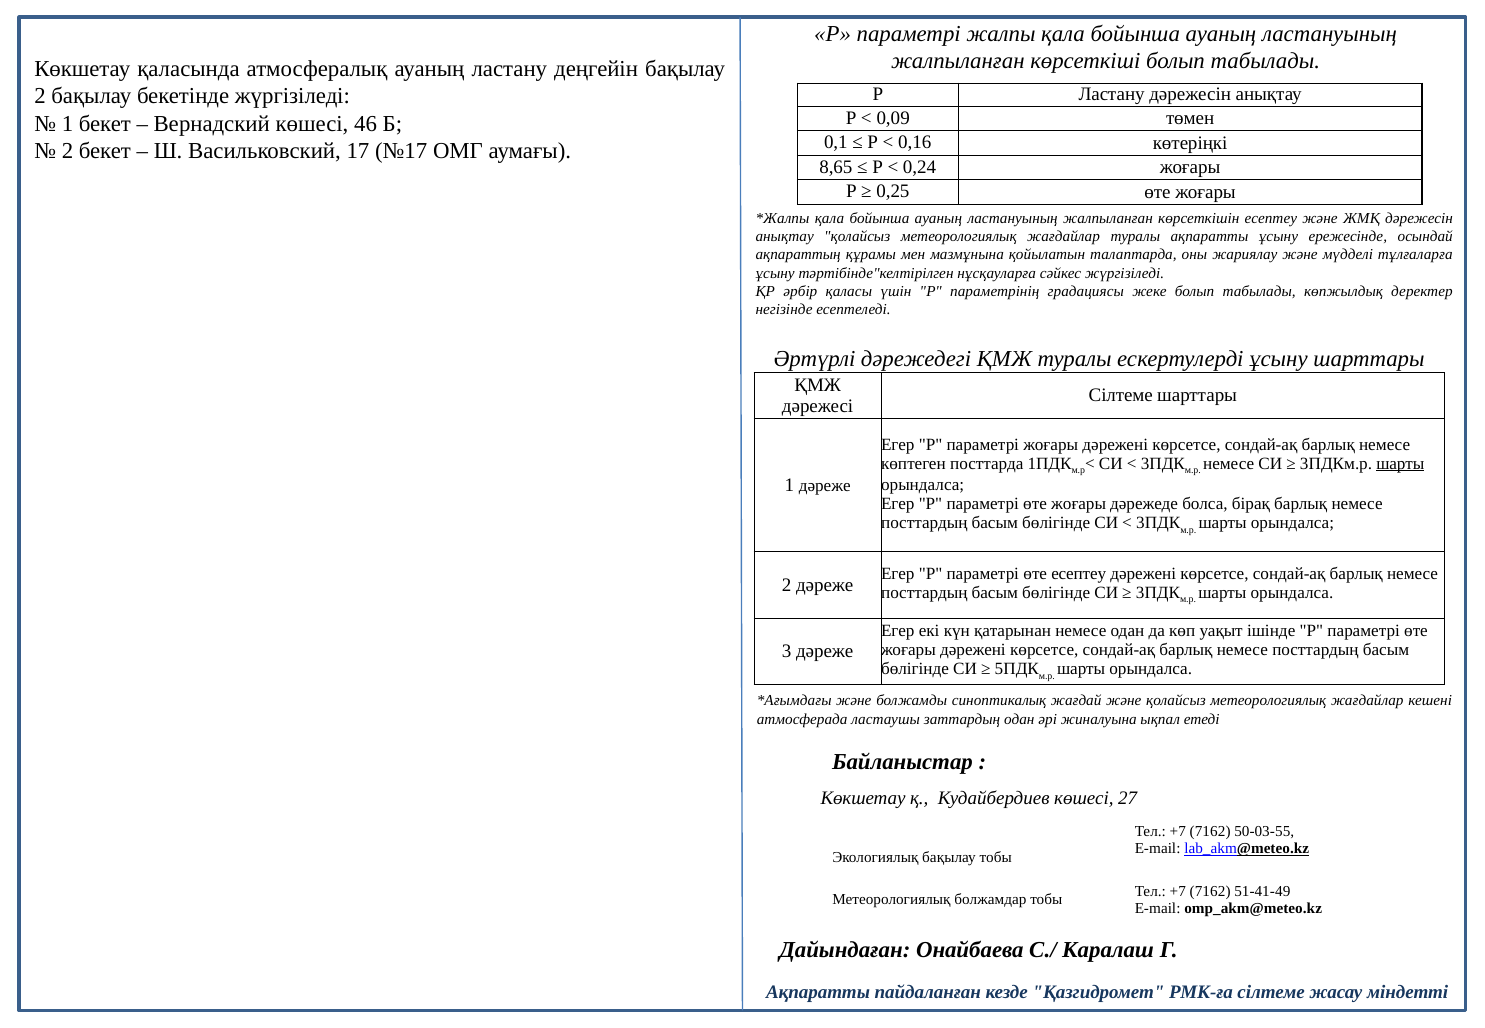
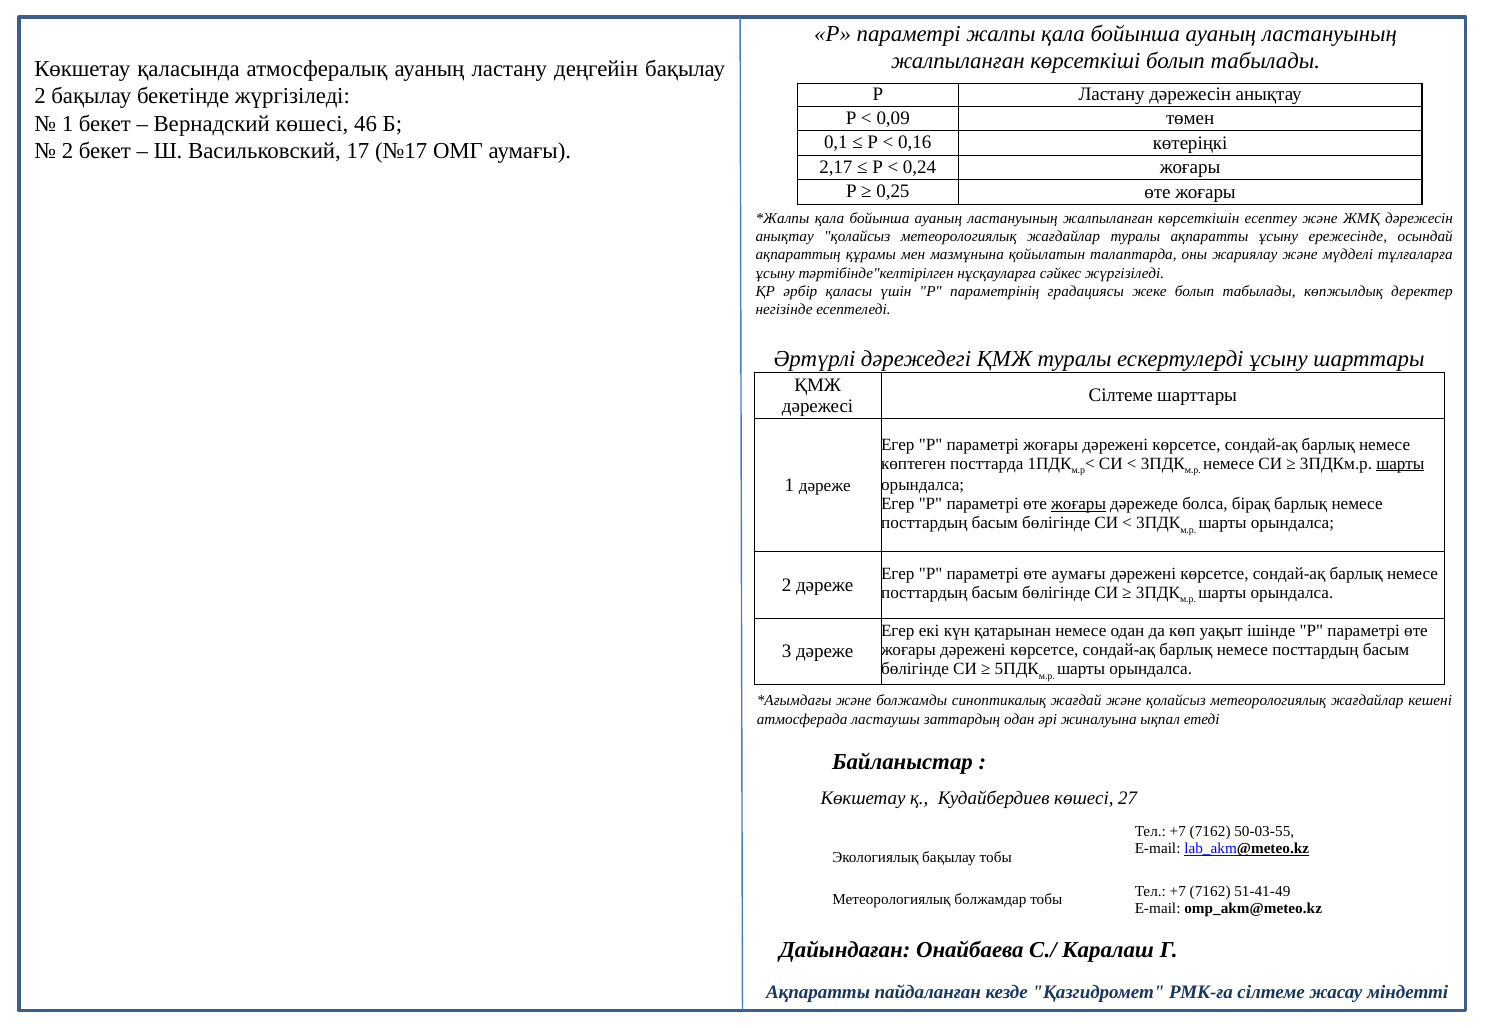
8,65: 8,65 -> 2,17
жоғары at (1079, 504) underline: none -> present
өте есептеу: есептеу -> аумағы
